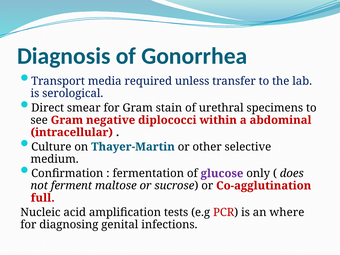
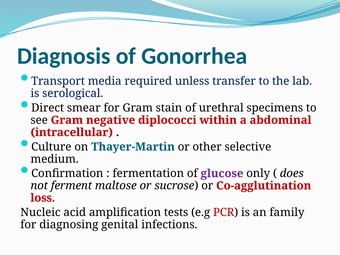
full: full -> loss
where: where -> family
